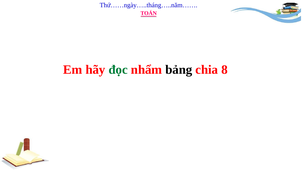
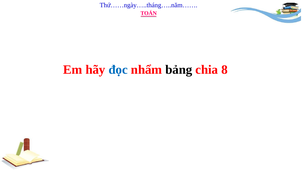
đọc colour: green -> blue
